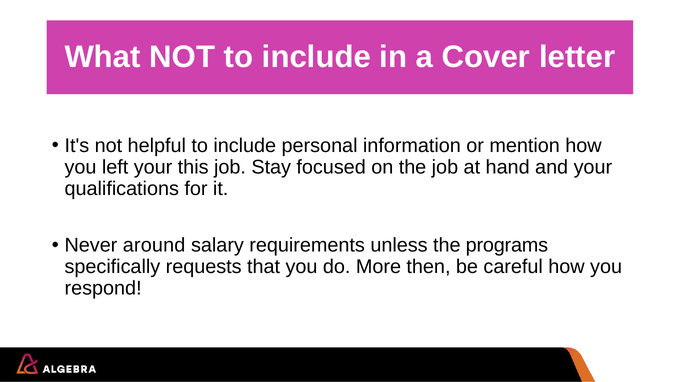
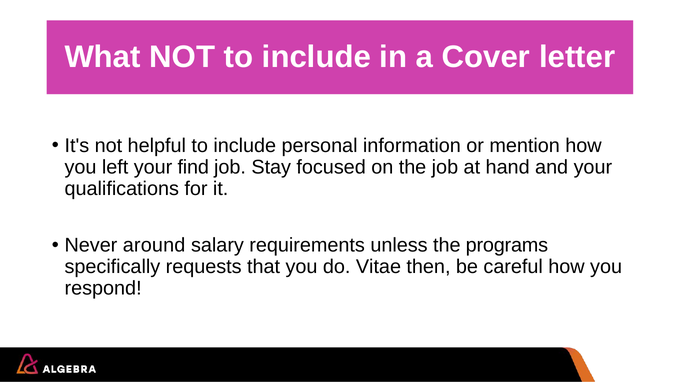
this: this -> find
More: More -> Vitae
